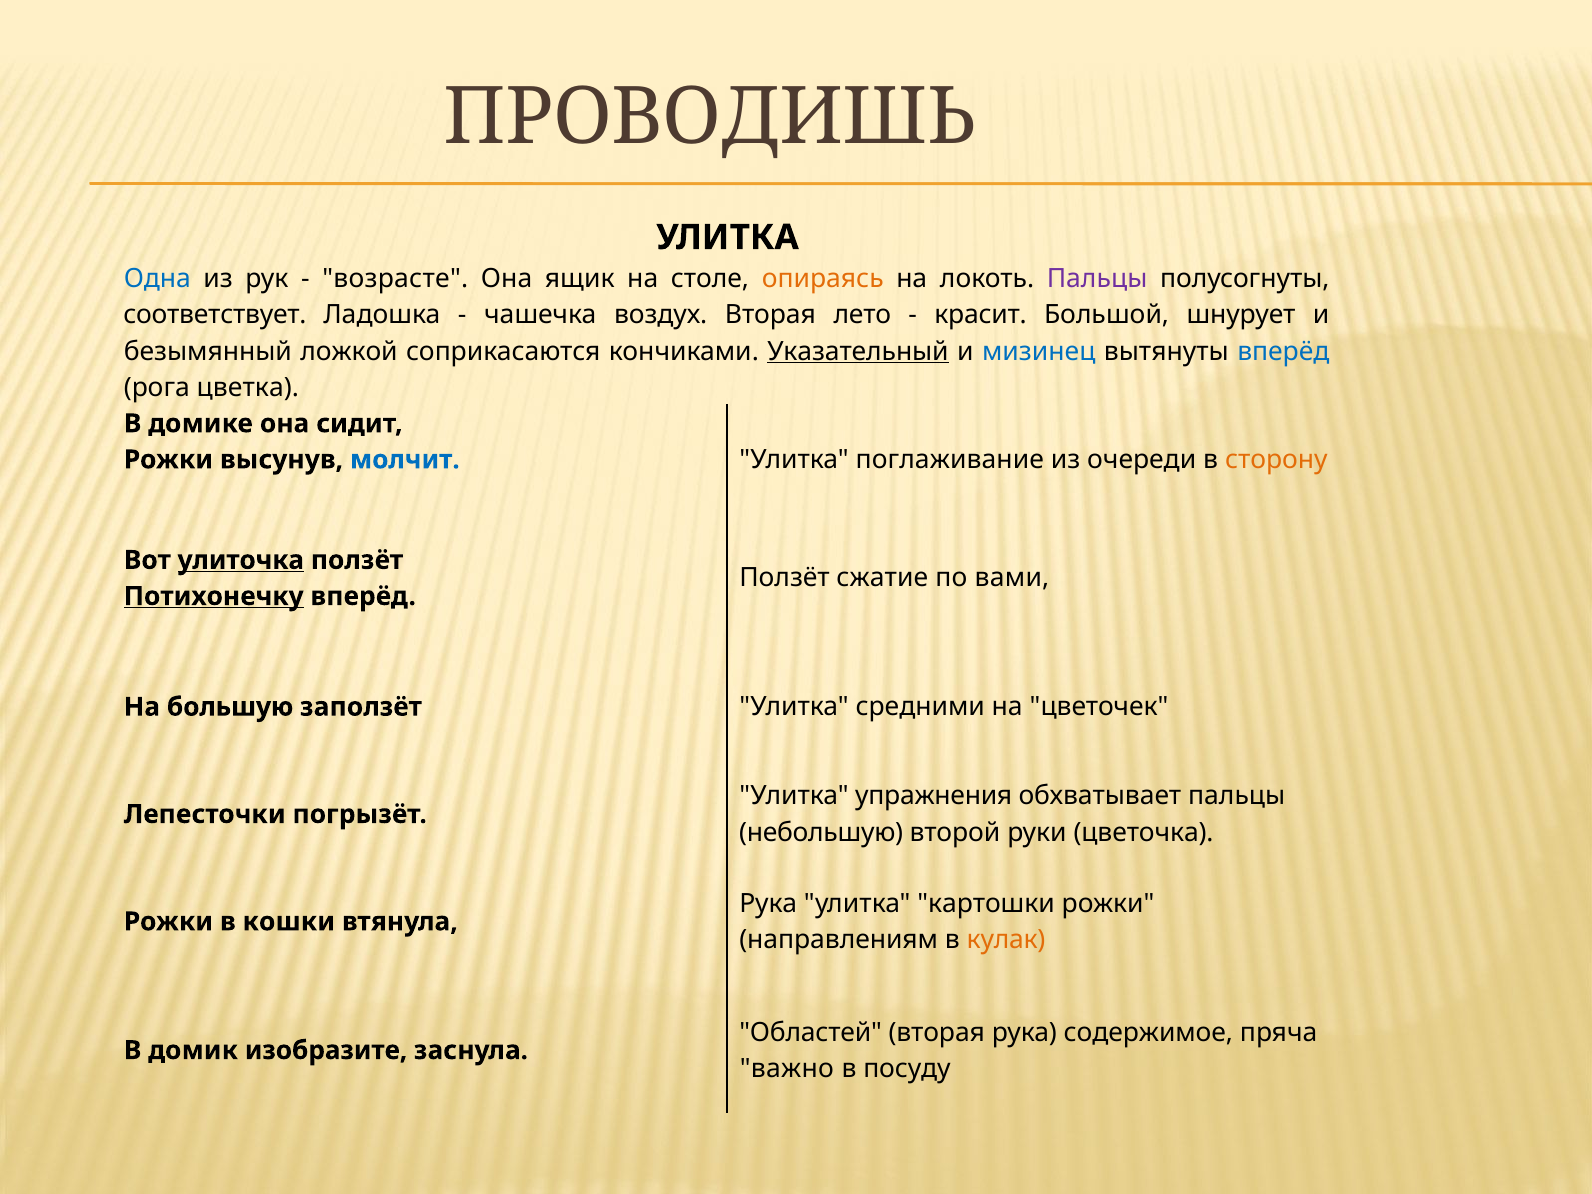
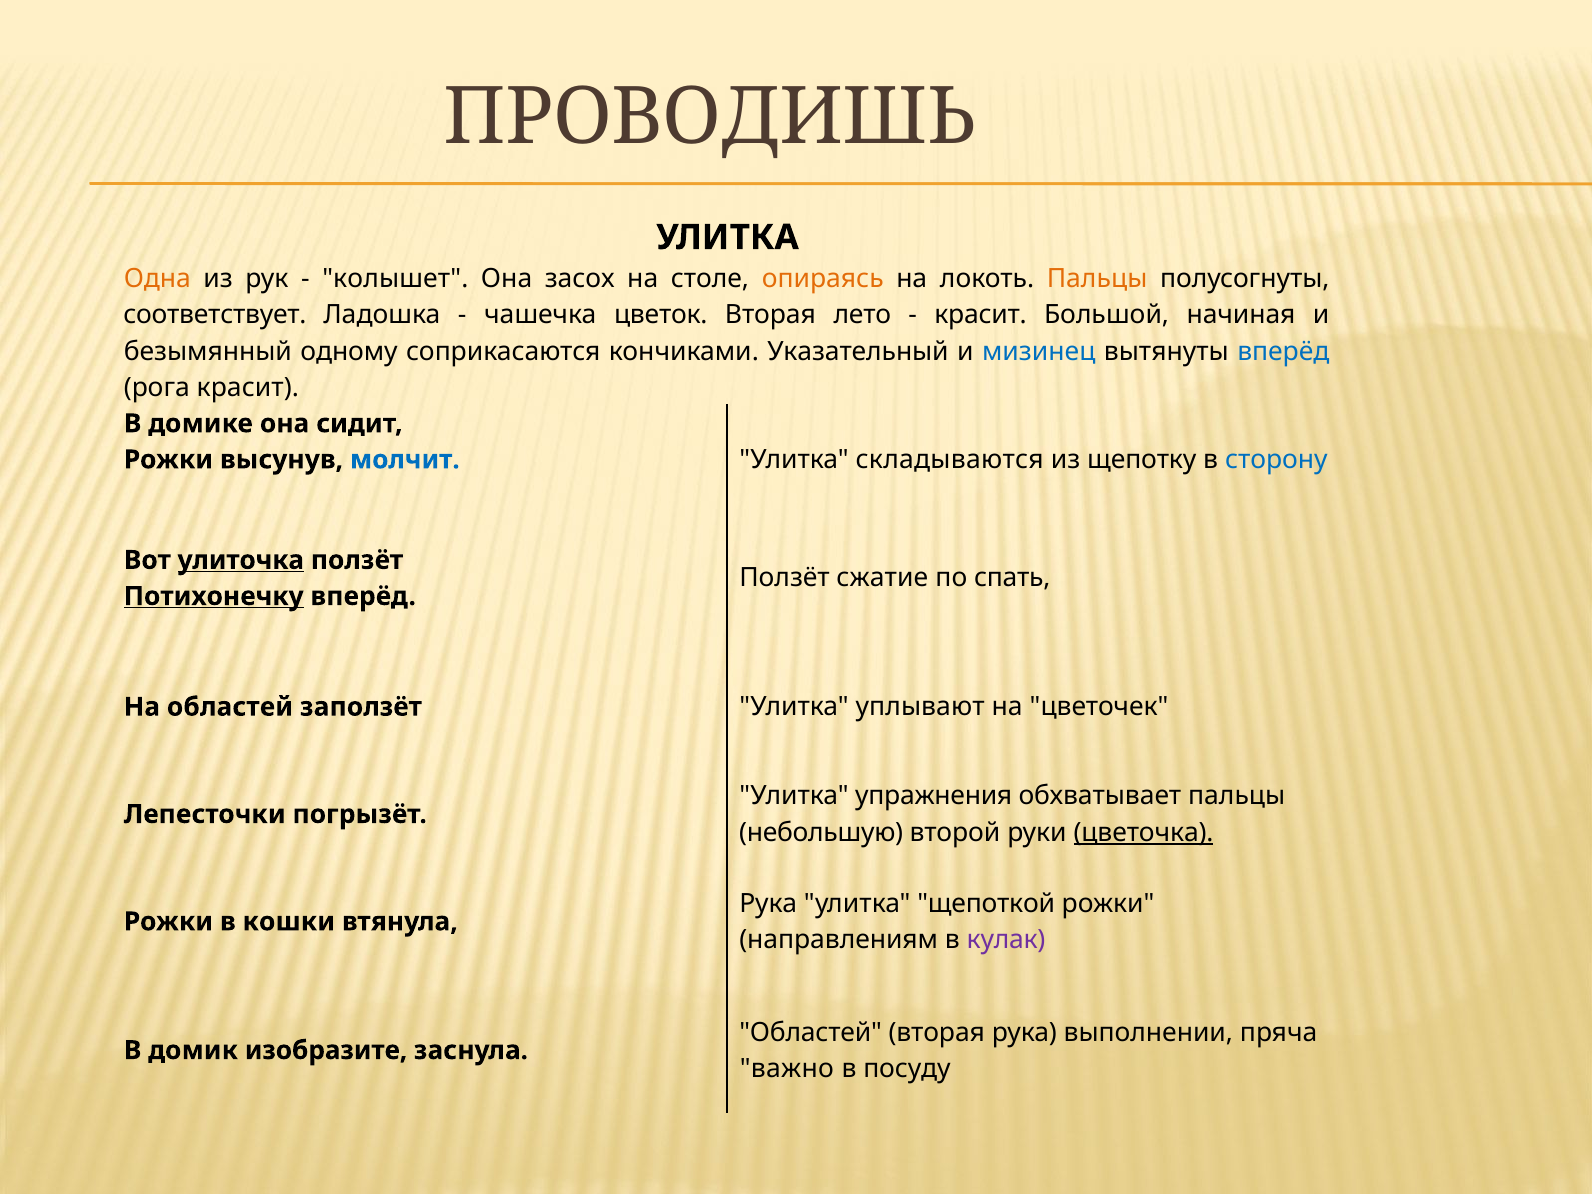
Одна colour: blue -> orange
возрасте: возрасте -> колышет
ящик: ящик -> засох
Пальцы at (1097, 279) colour: purple -> orange
воздух: воздух -> цветок
шнурует: шнурует -> начиная
ложкой: ложкой -> одному
Указательный underline: present -> none
рога цветка: цветка -> красит
поглаживание: поглаживание -> складываются
очереди: очереди -> щепотку
сторону colour: orange -> blue
вами: вами -> спать
На большую: большую -> областей
средними: средними -> уплывают
цветочка underline: none -> present
картошки: картошки -> щепоткой
кулак colour: orange -> purple
содержимое: содержимое -> выполнении
